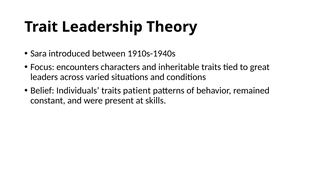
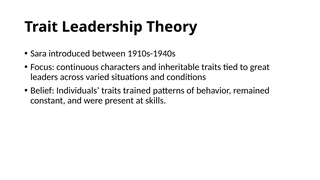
encounters: encounters -> continuous
patient: patient -> trained
